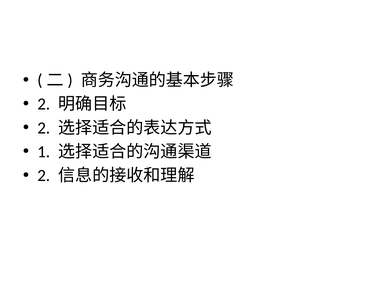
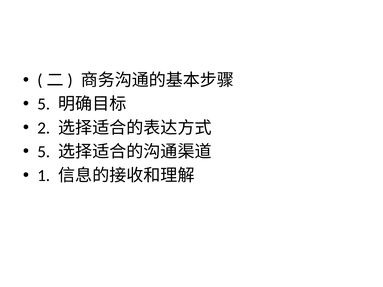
2 at (44, 104): 2 -> 5
1 at (44, 152): 1 -> 5
2 at (44, 176): 2 -> 1
